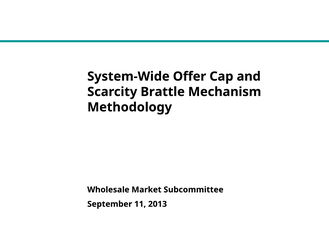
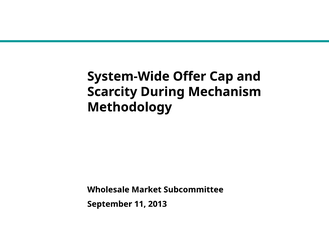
Brattle: Brattle -> During
